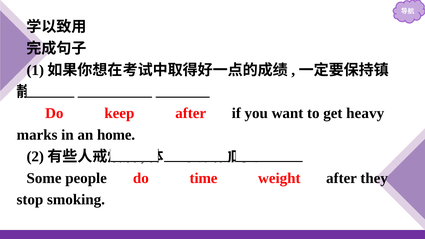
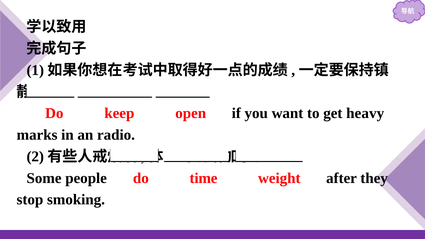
keep after: after -> open
home: home -> radio
